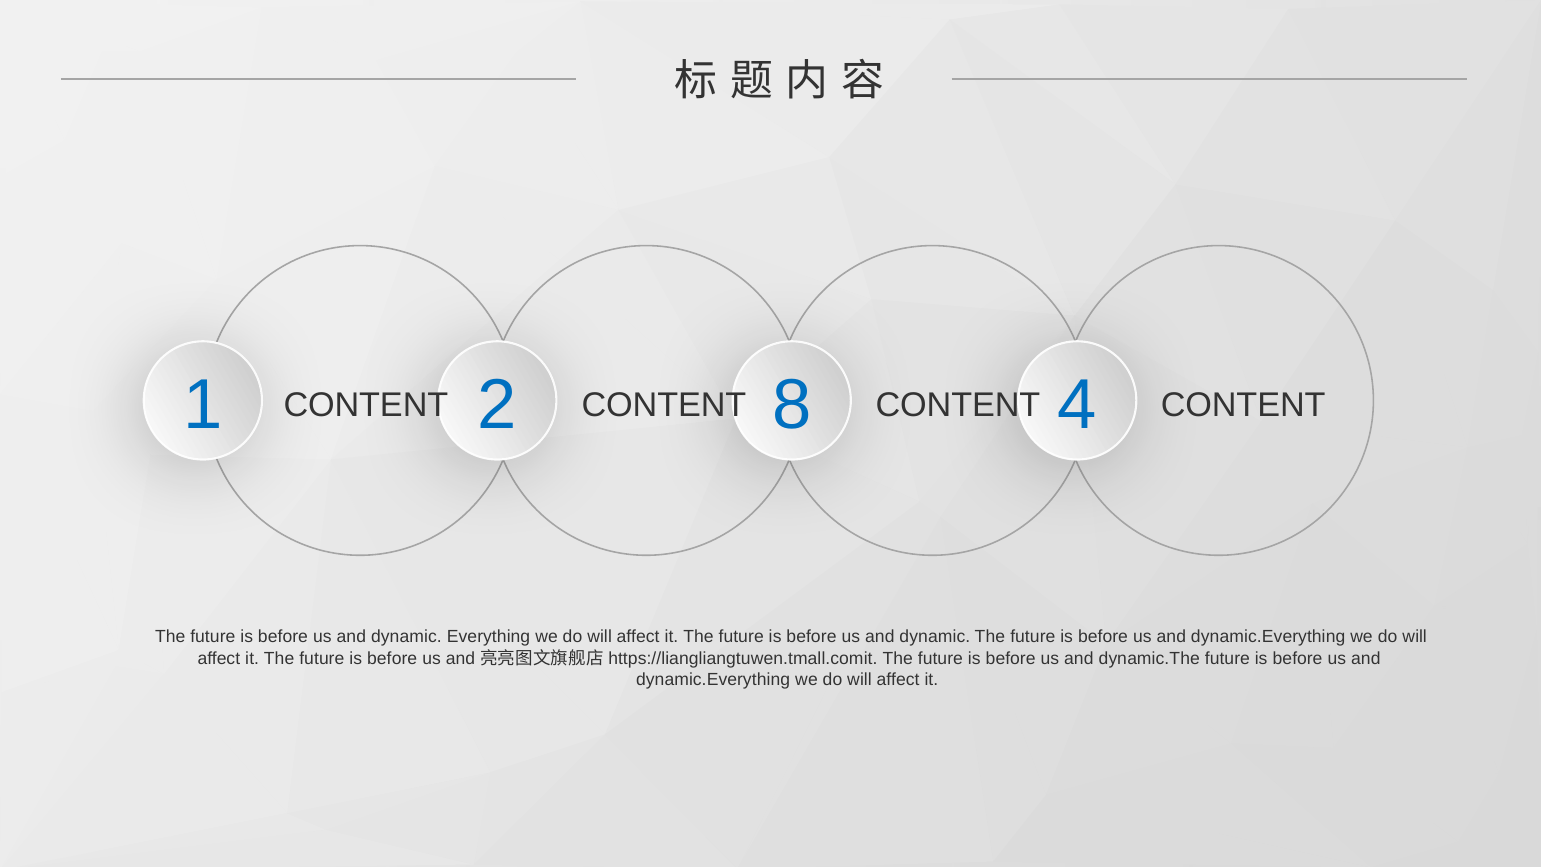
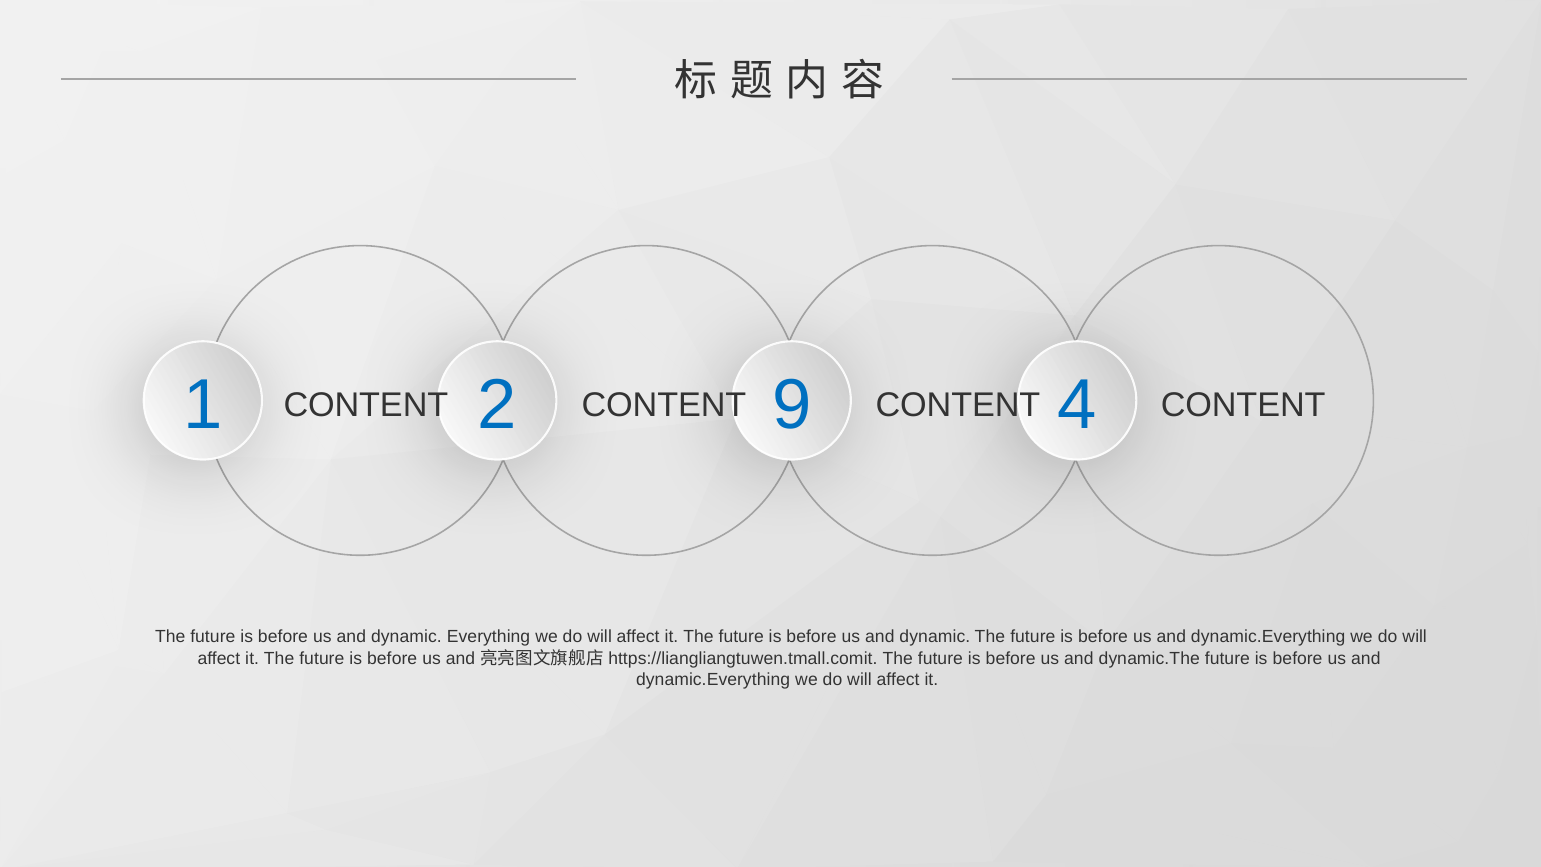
8: 8 -> 9
